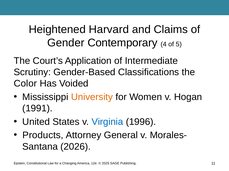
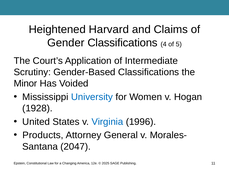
Gender Contemporary: Contemporary -> Classifications
Color: Color -> Minor
University colour: orange -> blue
1991: 1991 -> 1928
2026: 2026 -> 2047
